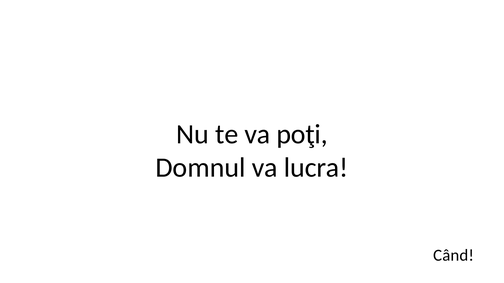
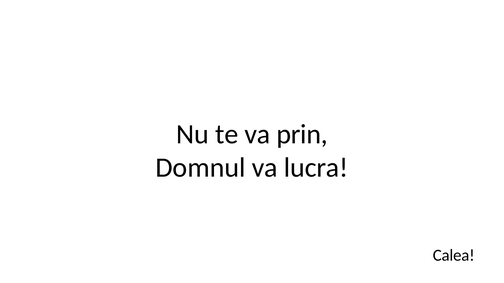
poţi: poţi -> prin
Când: Când -> Calea
